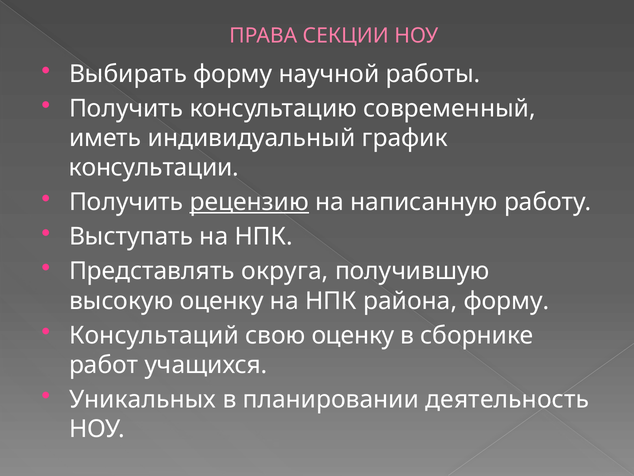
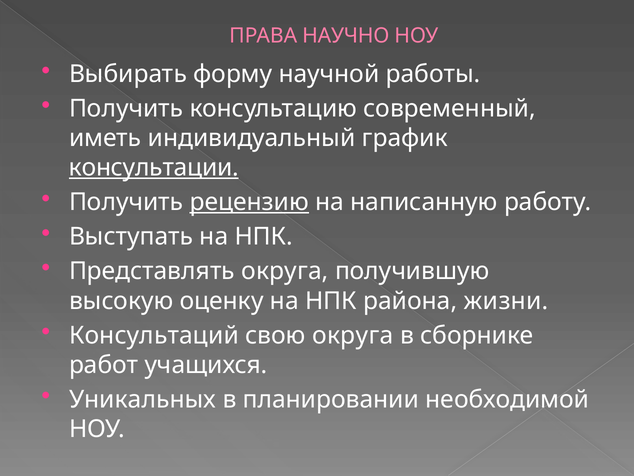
СЕКЦИИ: СЕКЦИИ -> НАУЧНО
консультации underline: none -> present
района форму: форму -> жизни
свою оценку: оценку -> округа
деятельность: деятельность -> необходимой
